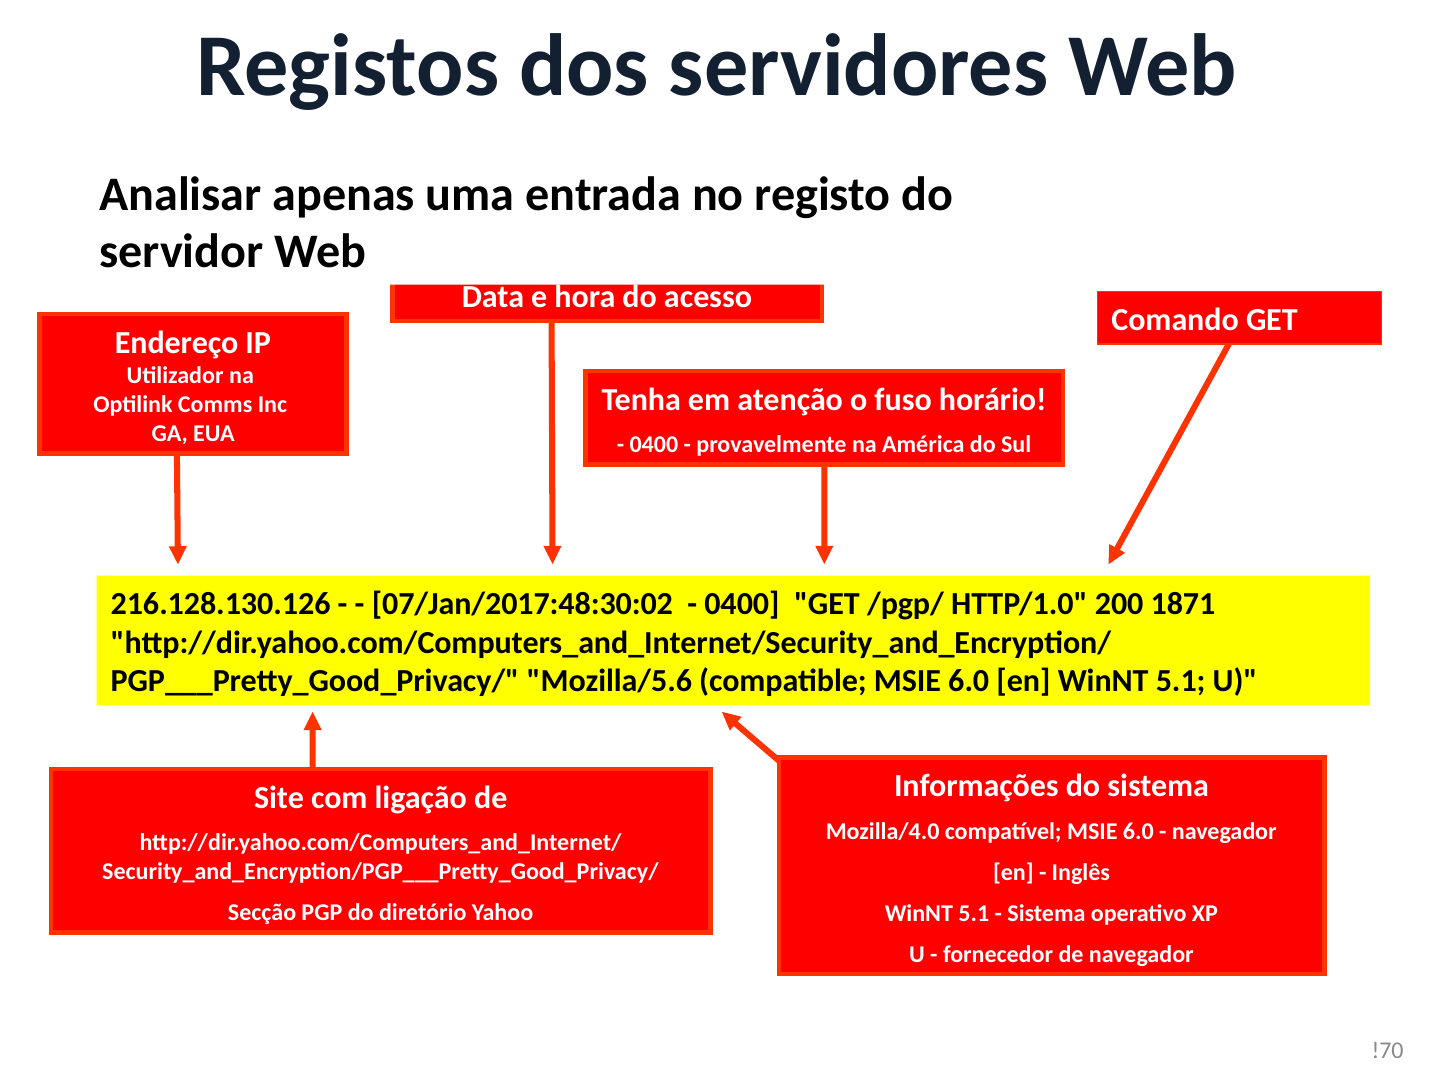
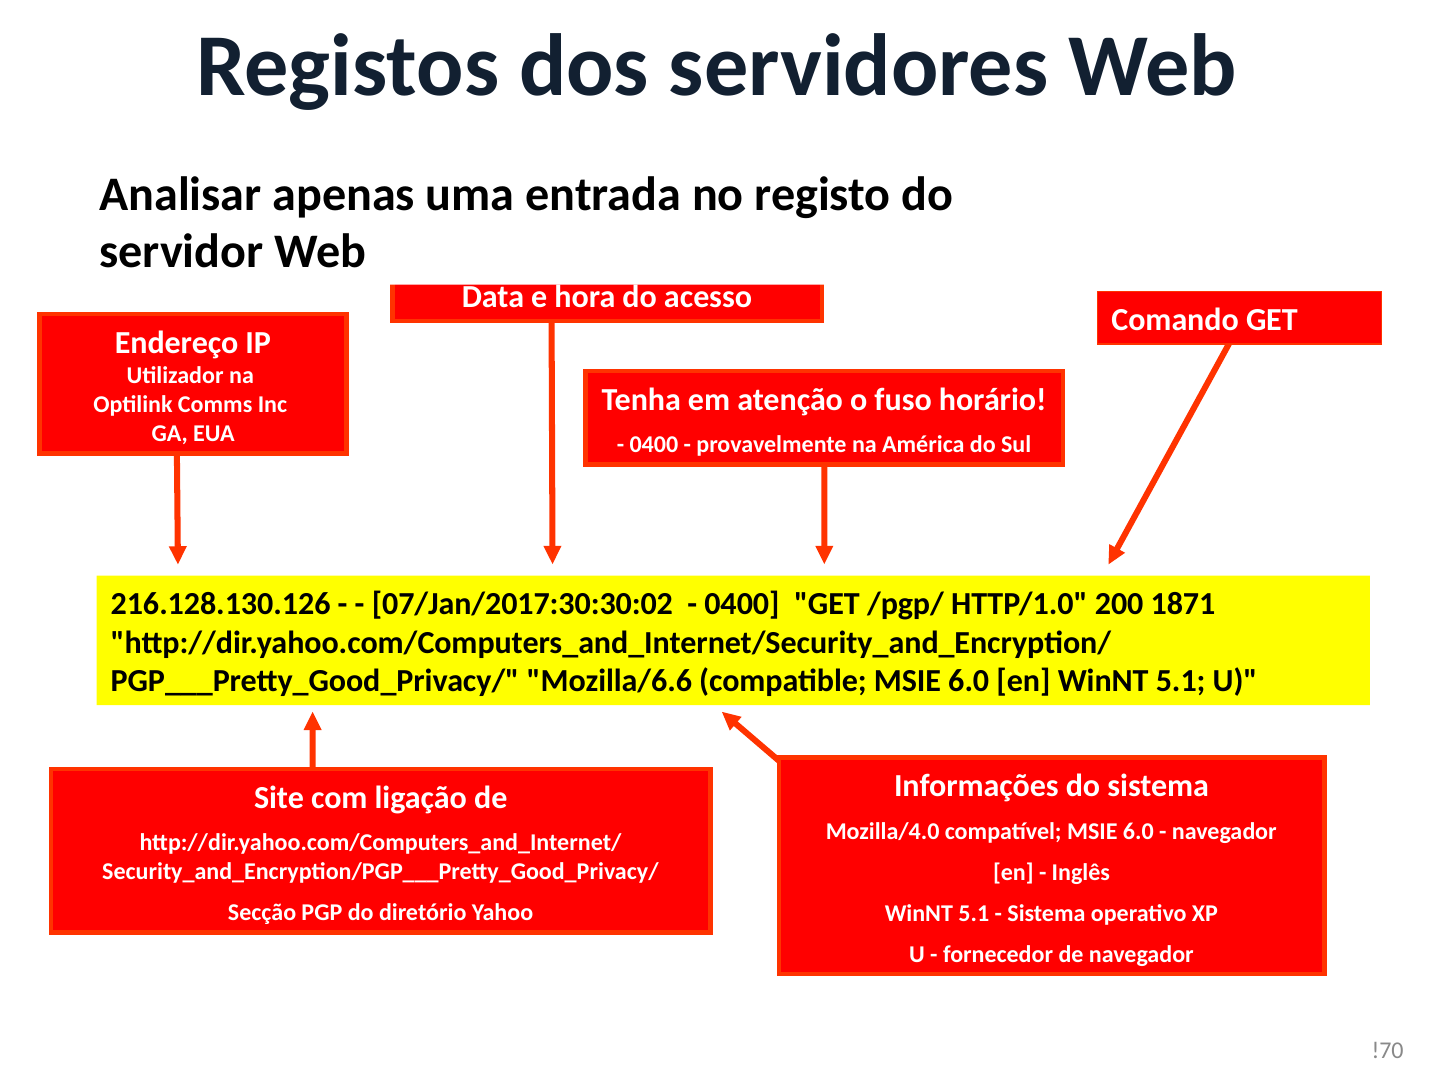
07/Jan/2017:48:30:02: 07/Jan/2017:48:30:02 -> 07/Jan/2017:30:30:02
Mozilla/5.6: Mozilla/5.6 -> Mozilla/6.6
